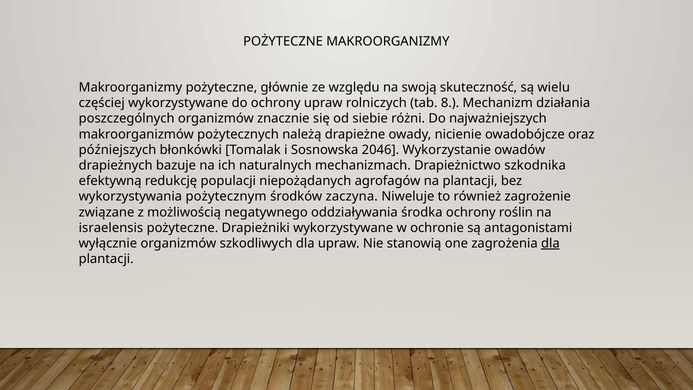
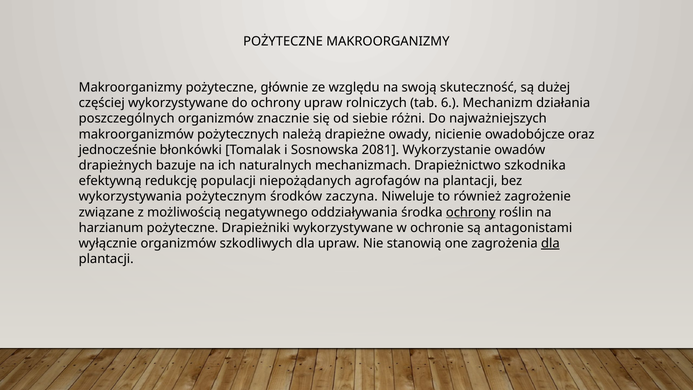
wielu: wielu -> dużej
8: 8 -> 6
późniejszych: późniejszych -> jednocześnie
2046: 2046 -> 2081
ochrony at (471, 212) underline: none -> present
israelensis: israelensis -> harzianum
